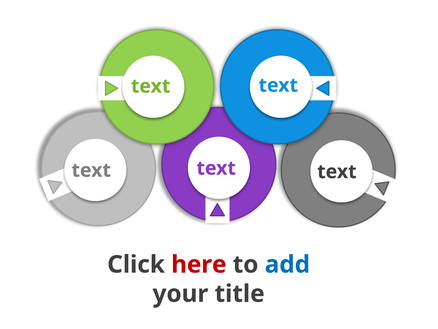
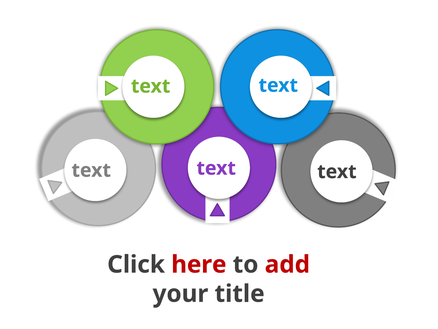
add colour: blue -> red
